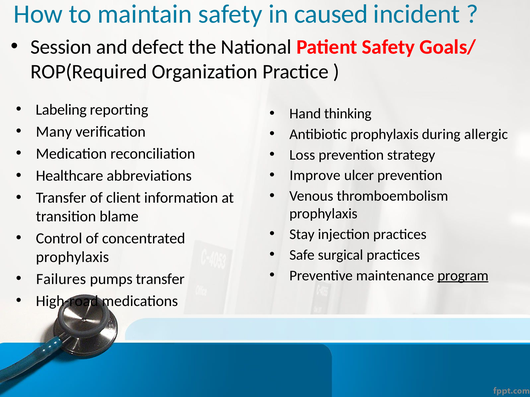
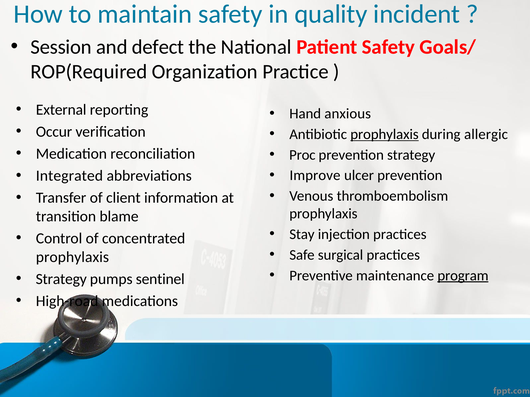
caused: caused -> quality
Labeling: Labeling -> External
thinking: thinking -> anxious
Many: Many -> Occur
prophylaxis at (384, 134) underline: none -> present
Loss: Loss -> Proc
Healthcare: Healthcare -> Integrated
Failures at (61, 279): Failures -> Strategy
pumps transfer: transfer -> sentinel
